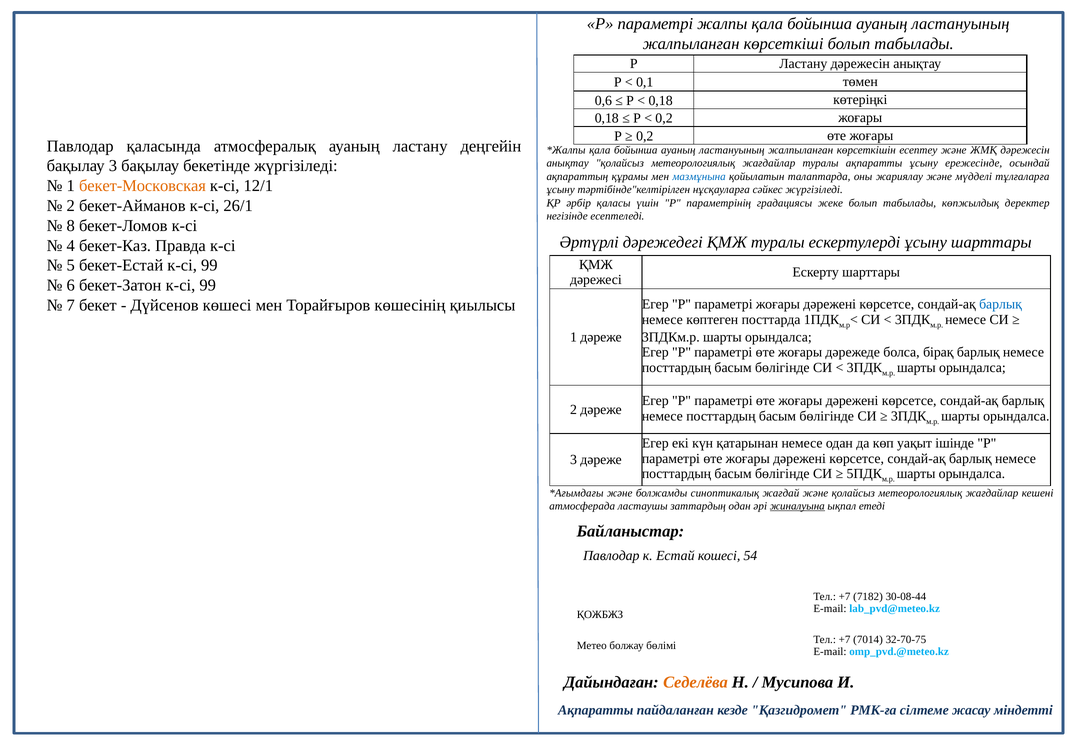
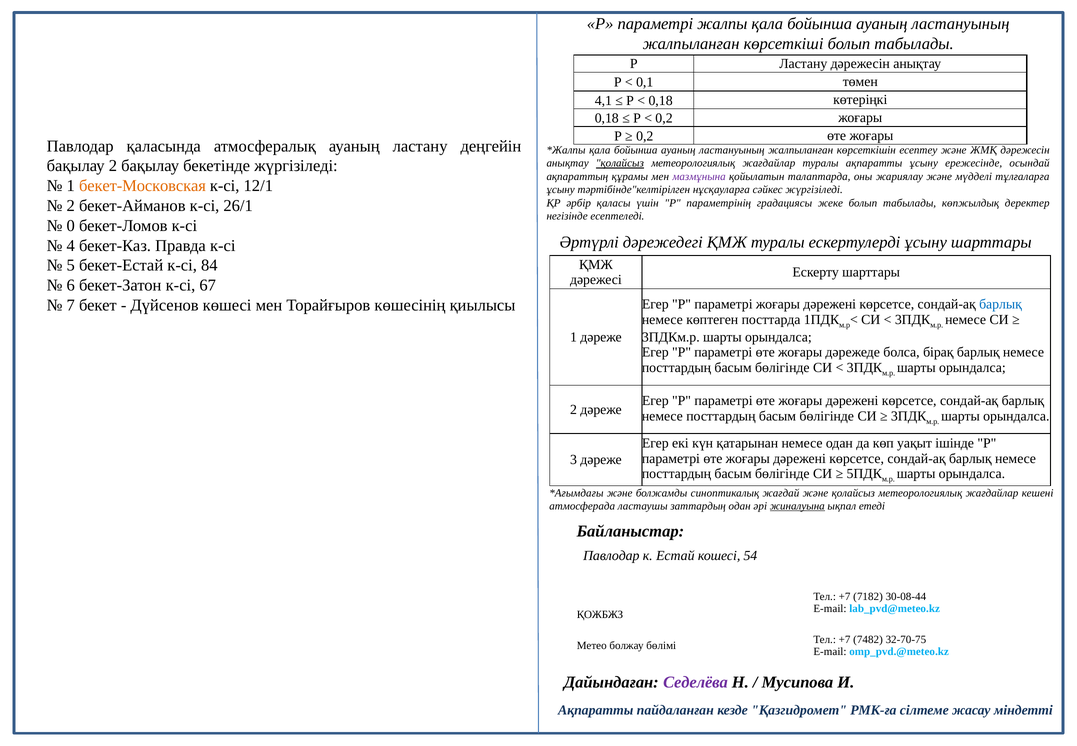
0,6: 0,6 -> 4,1
қолайсыз at (620, 163) underline: none -> present
бақылау 3: 3 -> 2
мазмұнына colour: blue -> purple
8: 8 -> 0
бекет-Естай к-сі 99: 99 -> 84
бекет-Затон к-сі 99: 99 -> 67
7014: 7014 -> 7482
Седелёва colour: orange -> purple
